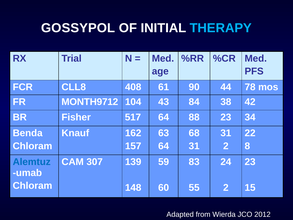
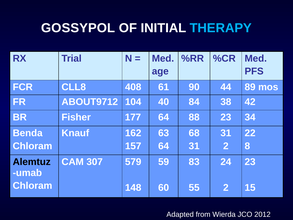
78: 78 -> 89
MONTH9712: MONTH9712 -> ABOUT9712
43: 43 -> 40
517: 517 -> 177
Alemtuz colour: blue -> black
139: 139 -> 579
